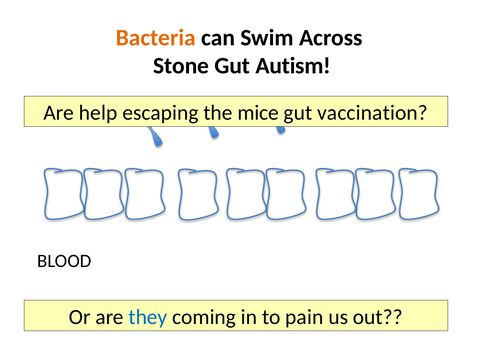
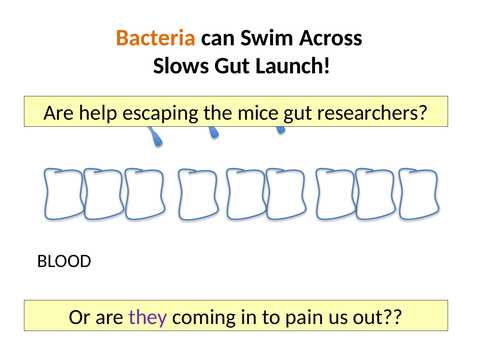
Stone: Stone -> Slows
Autism: Autism -> Launch
vaccination: vaccination -> researchers
they colour: blue -> purple
